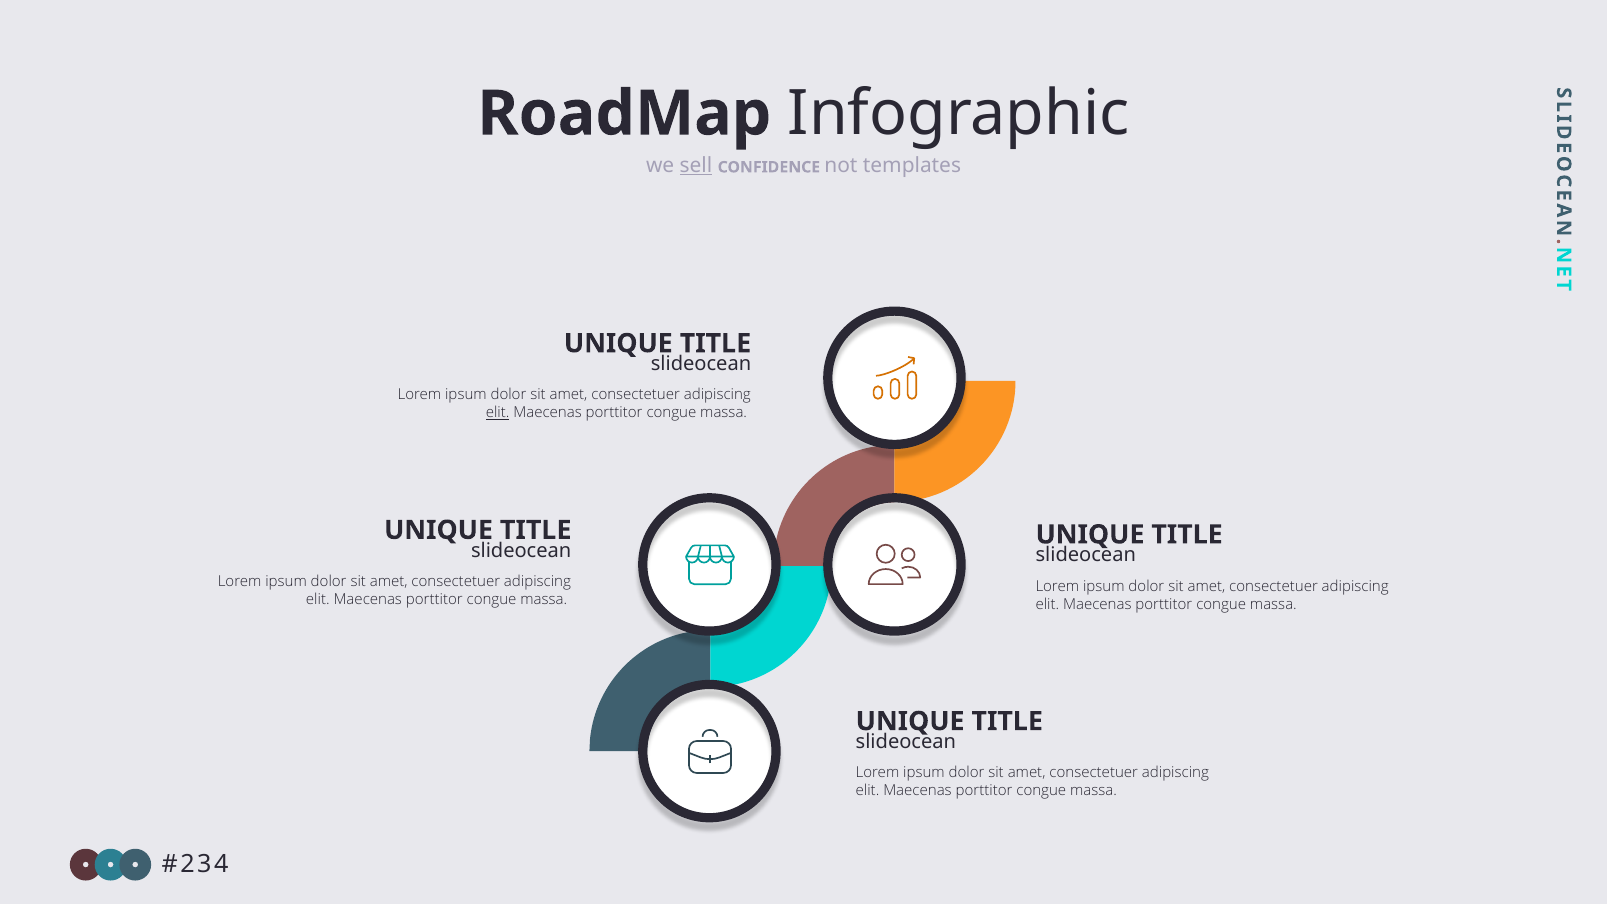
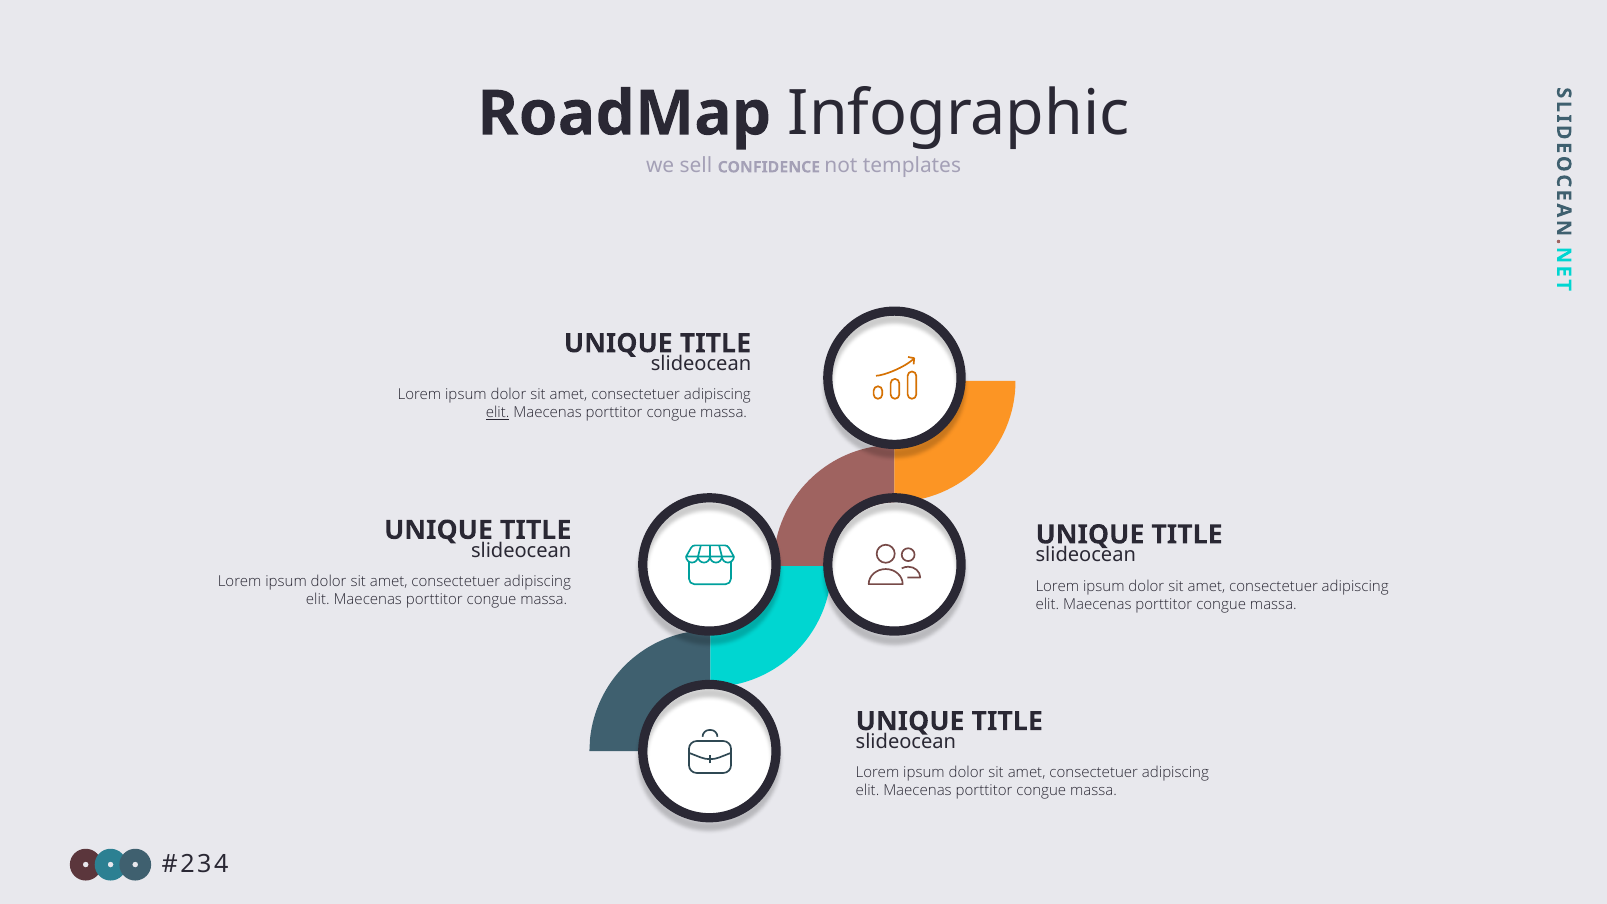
sell underline: present -> none
